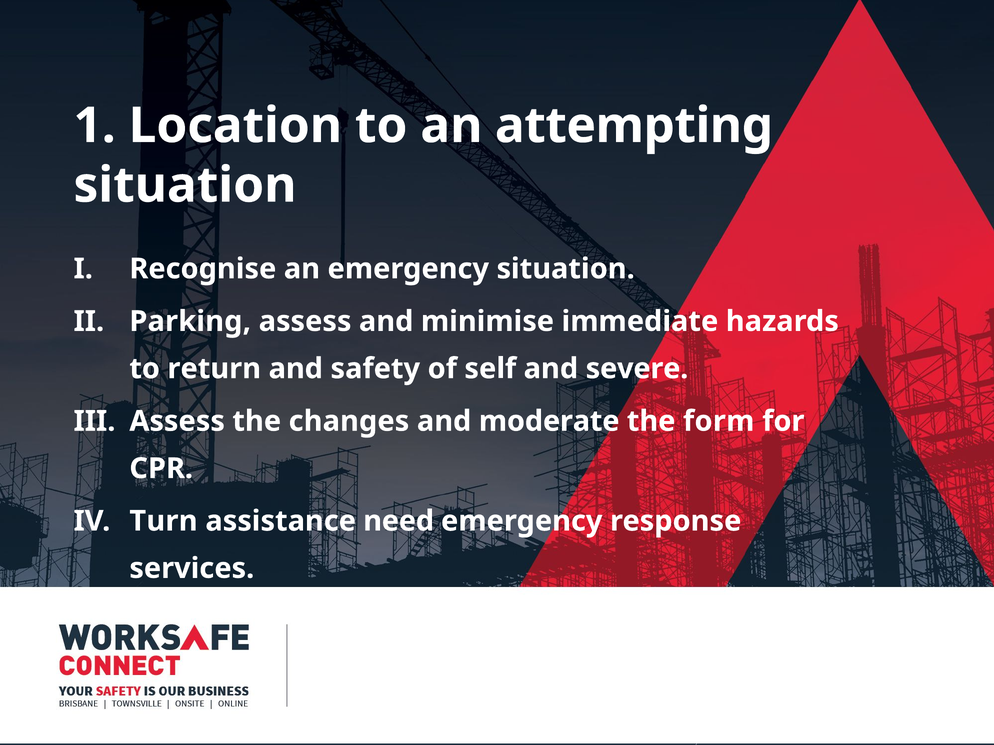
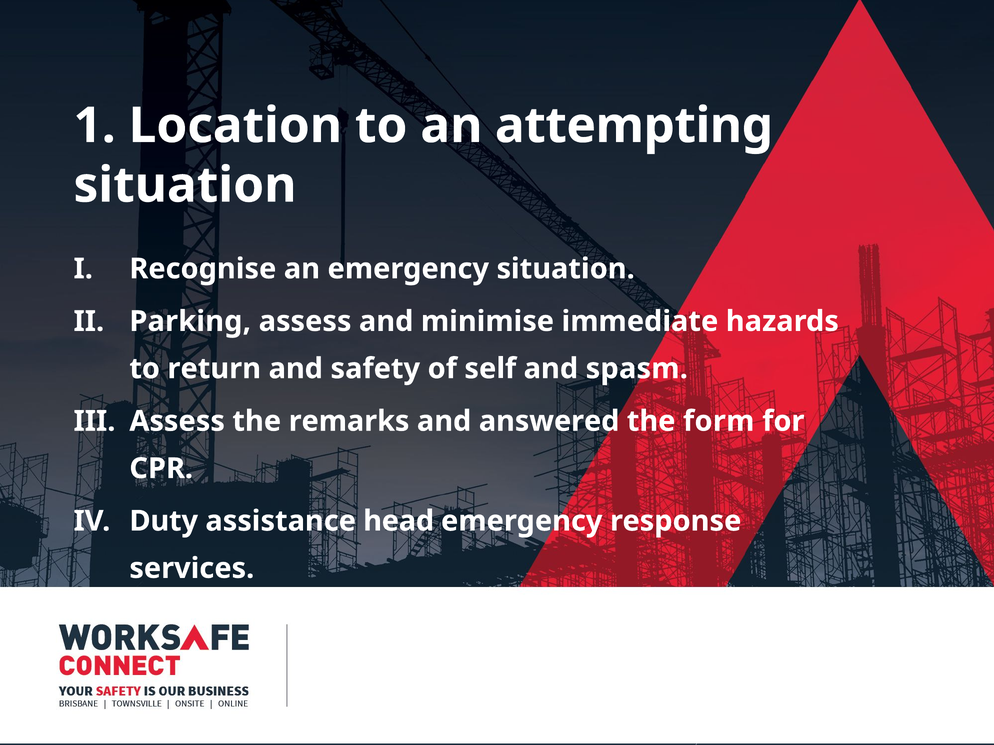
severe: severe -> spasm
changes: changes -> remarks
moderate: moderate -> answered
Turn: Turn -> Duty
need: need -> head
